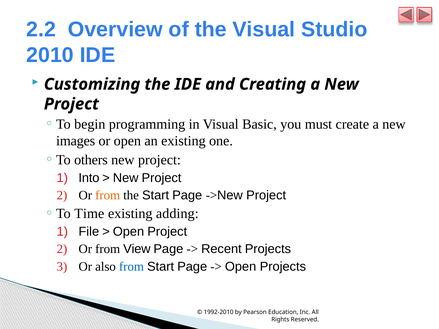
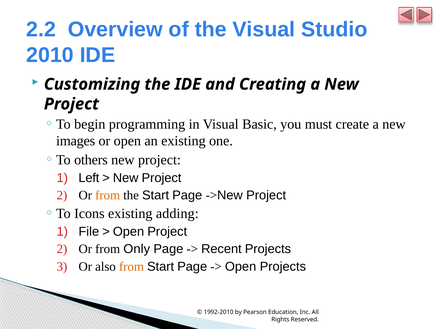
Into: Into -> Left
Time: Time -> Icons
View: View -> Only
from at (131, 267) colour: blue -> orange
